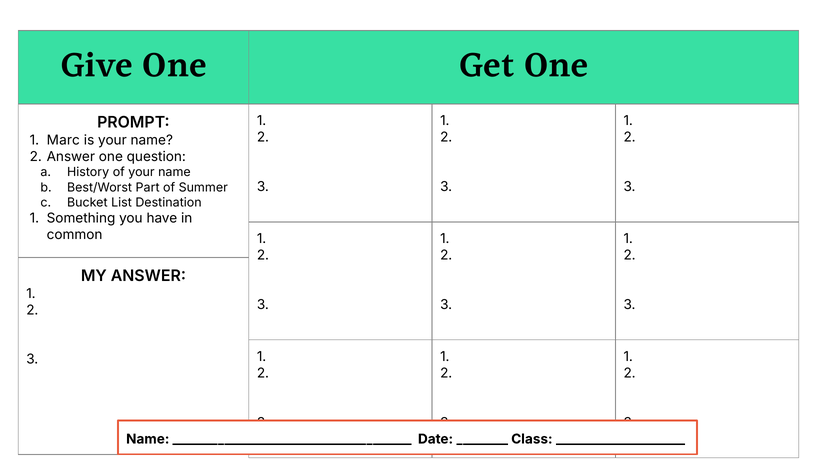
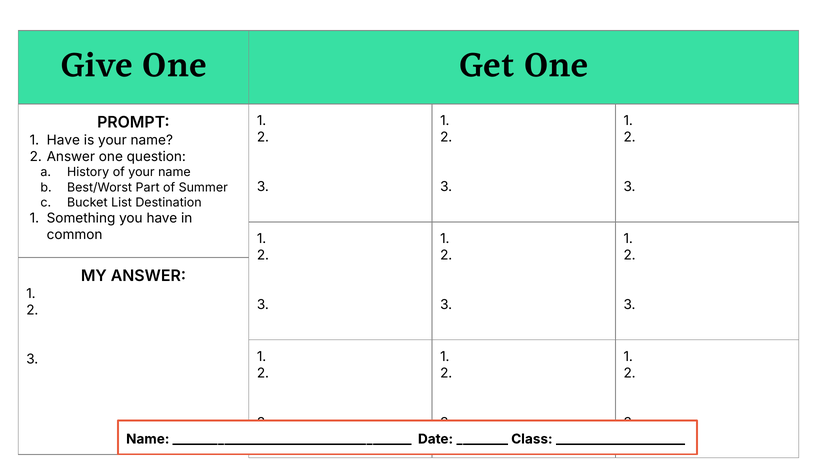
1 Marc: Marc -> Have
